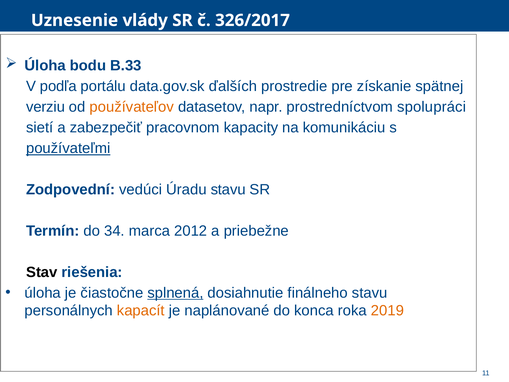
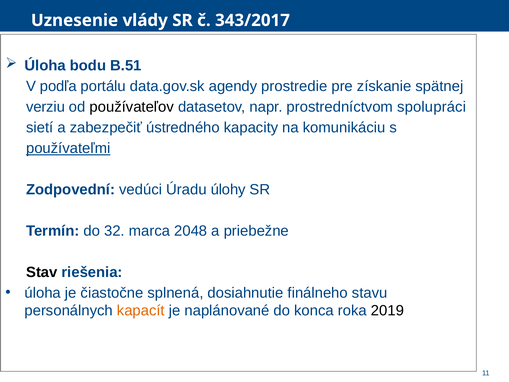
326/2017: 326/2017 -> 343/2017
B.33: B.33 -> B.51
ďalších: ďalších -> agendy
používateľov colour: orange -> black
pracovnom: pracovnom -> ústredného
Úradu stavu: stavu -> úlohy
34: 34 -> 32
2012: 2012 -> 2048
splnená underline: present -> none
2019 colour: orange -> black
